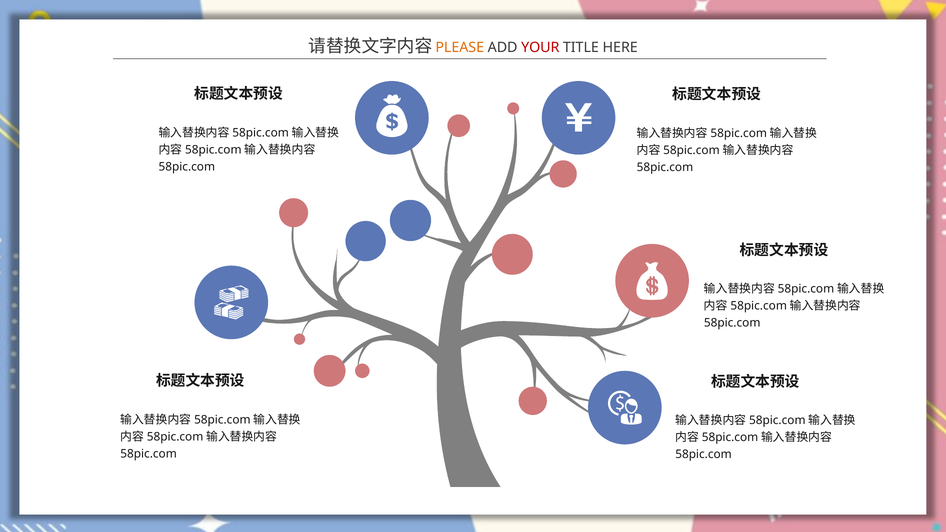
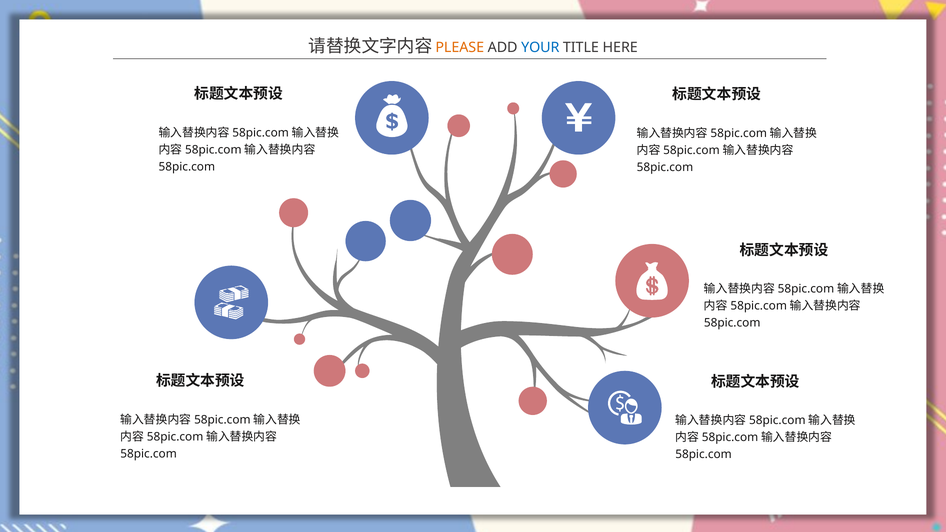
YOUR colour: red -> blue
